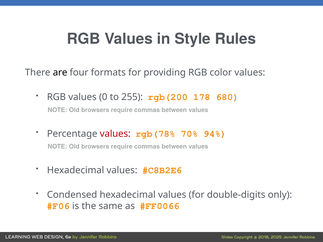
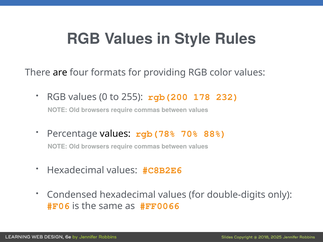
680: 680 -> 232
values at (115, 134) colour: red -> black
94%: 94% -> 88%
